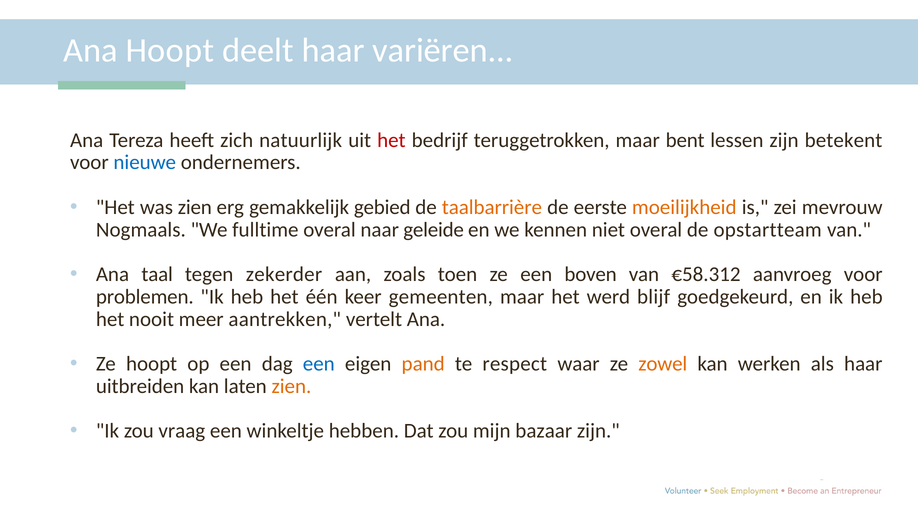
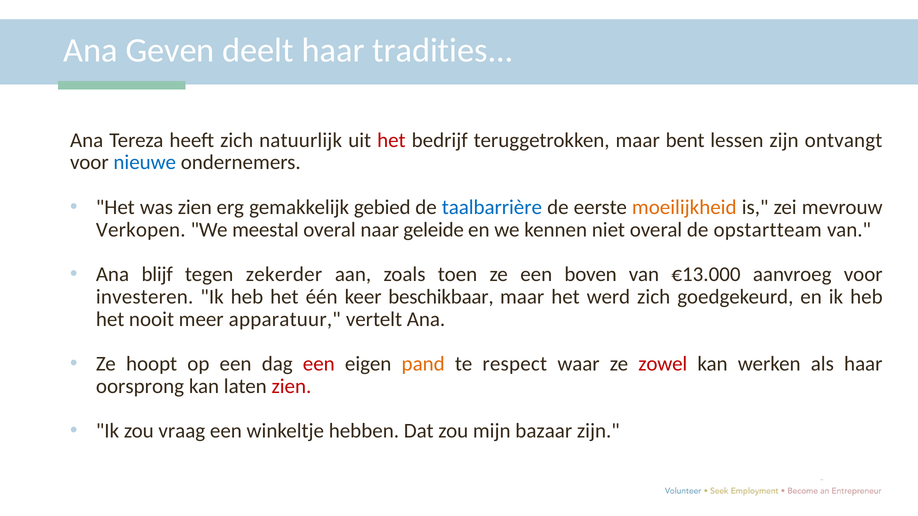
Ana Hoopt: Hoopt -> Geven
variëren: variëren -> tradities
betekent: betekent -> ontvangt
taalbarrière colour: orange -> blue
Nogmaals: Nogmaals -> Verkopen
fulltime: fulltime -> meestal
taal: taal -> blijf
€58.312: €58.312 -> €13.000
problemen: problemen -> investeren
gemeenten: gemeenten -> beschikbaar
werd blijf: blijf -> zich
aantrekken: aantrekken -> apparatuur
een at (319, 364) colour: blue -> red
zowel colour: orange -> red
uitbreiden: uitbreiden -> oorsprong
zien at (291, 387) colour: orange -> red
